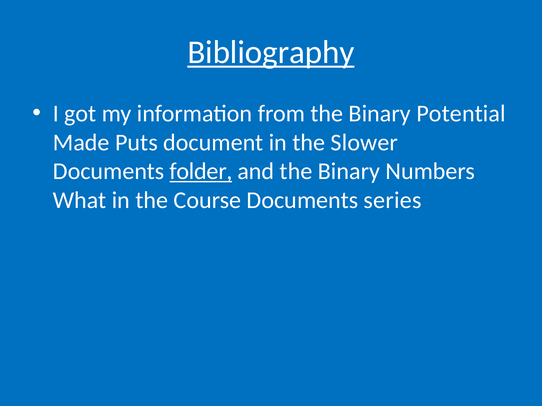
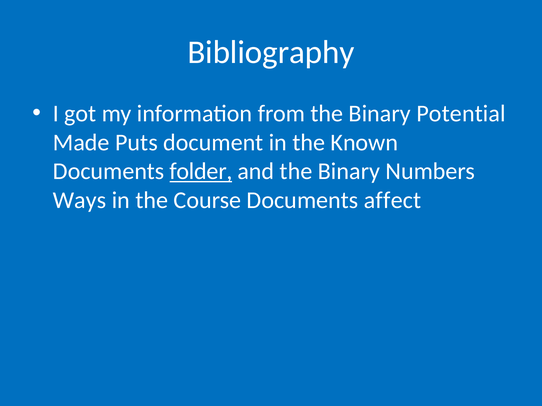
Bibliography underline: present -> none
Slower: Slower -> Known
What: What -> Ways
series: series -> affect
